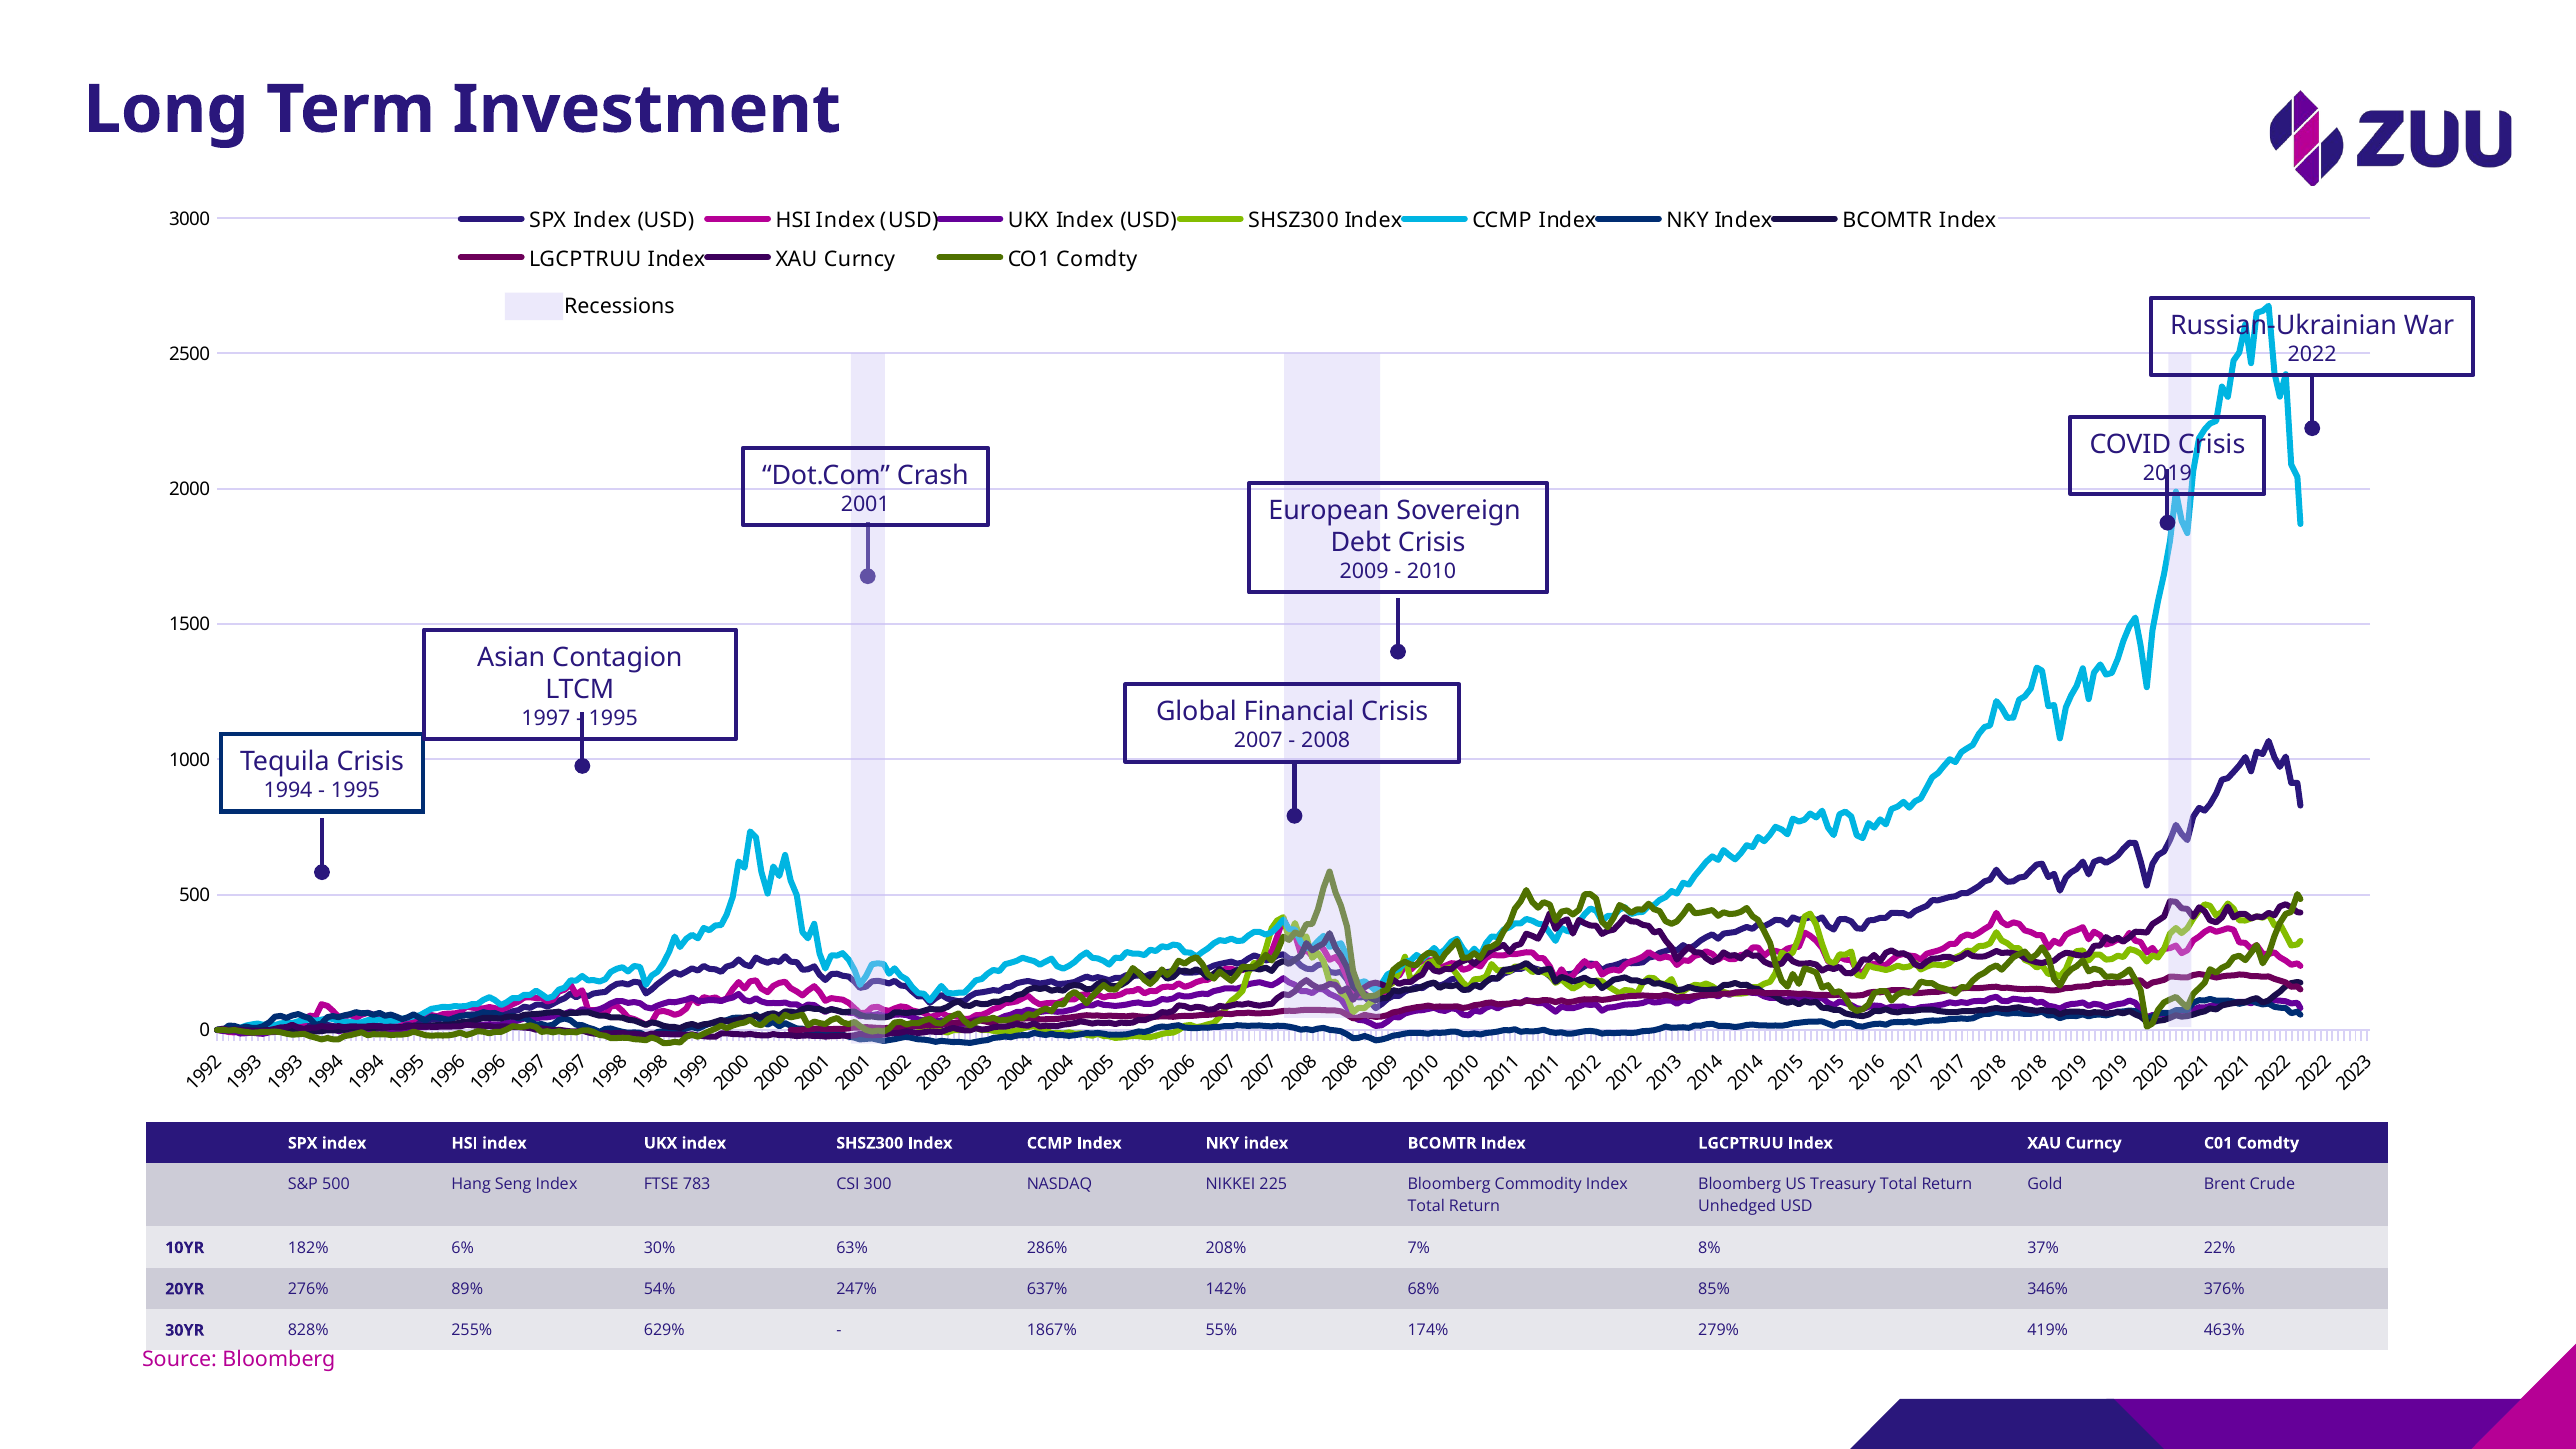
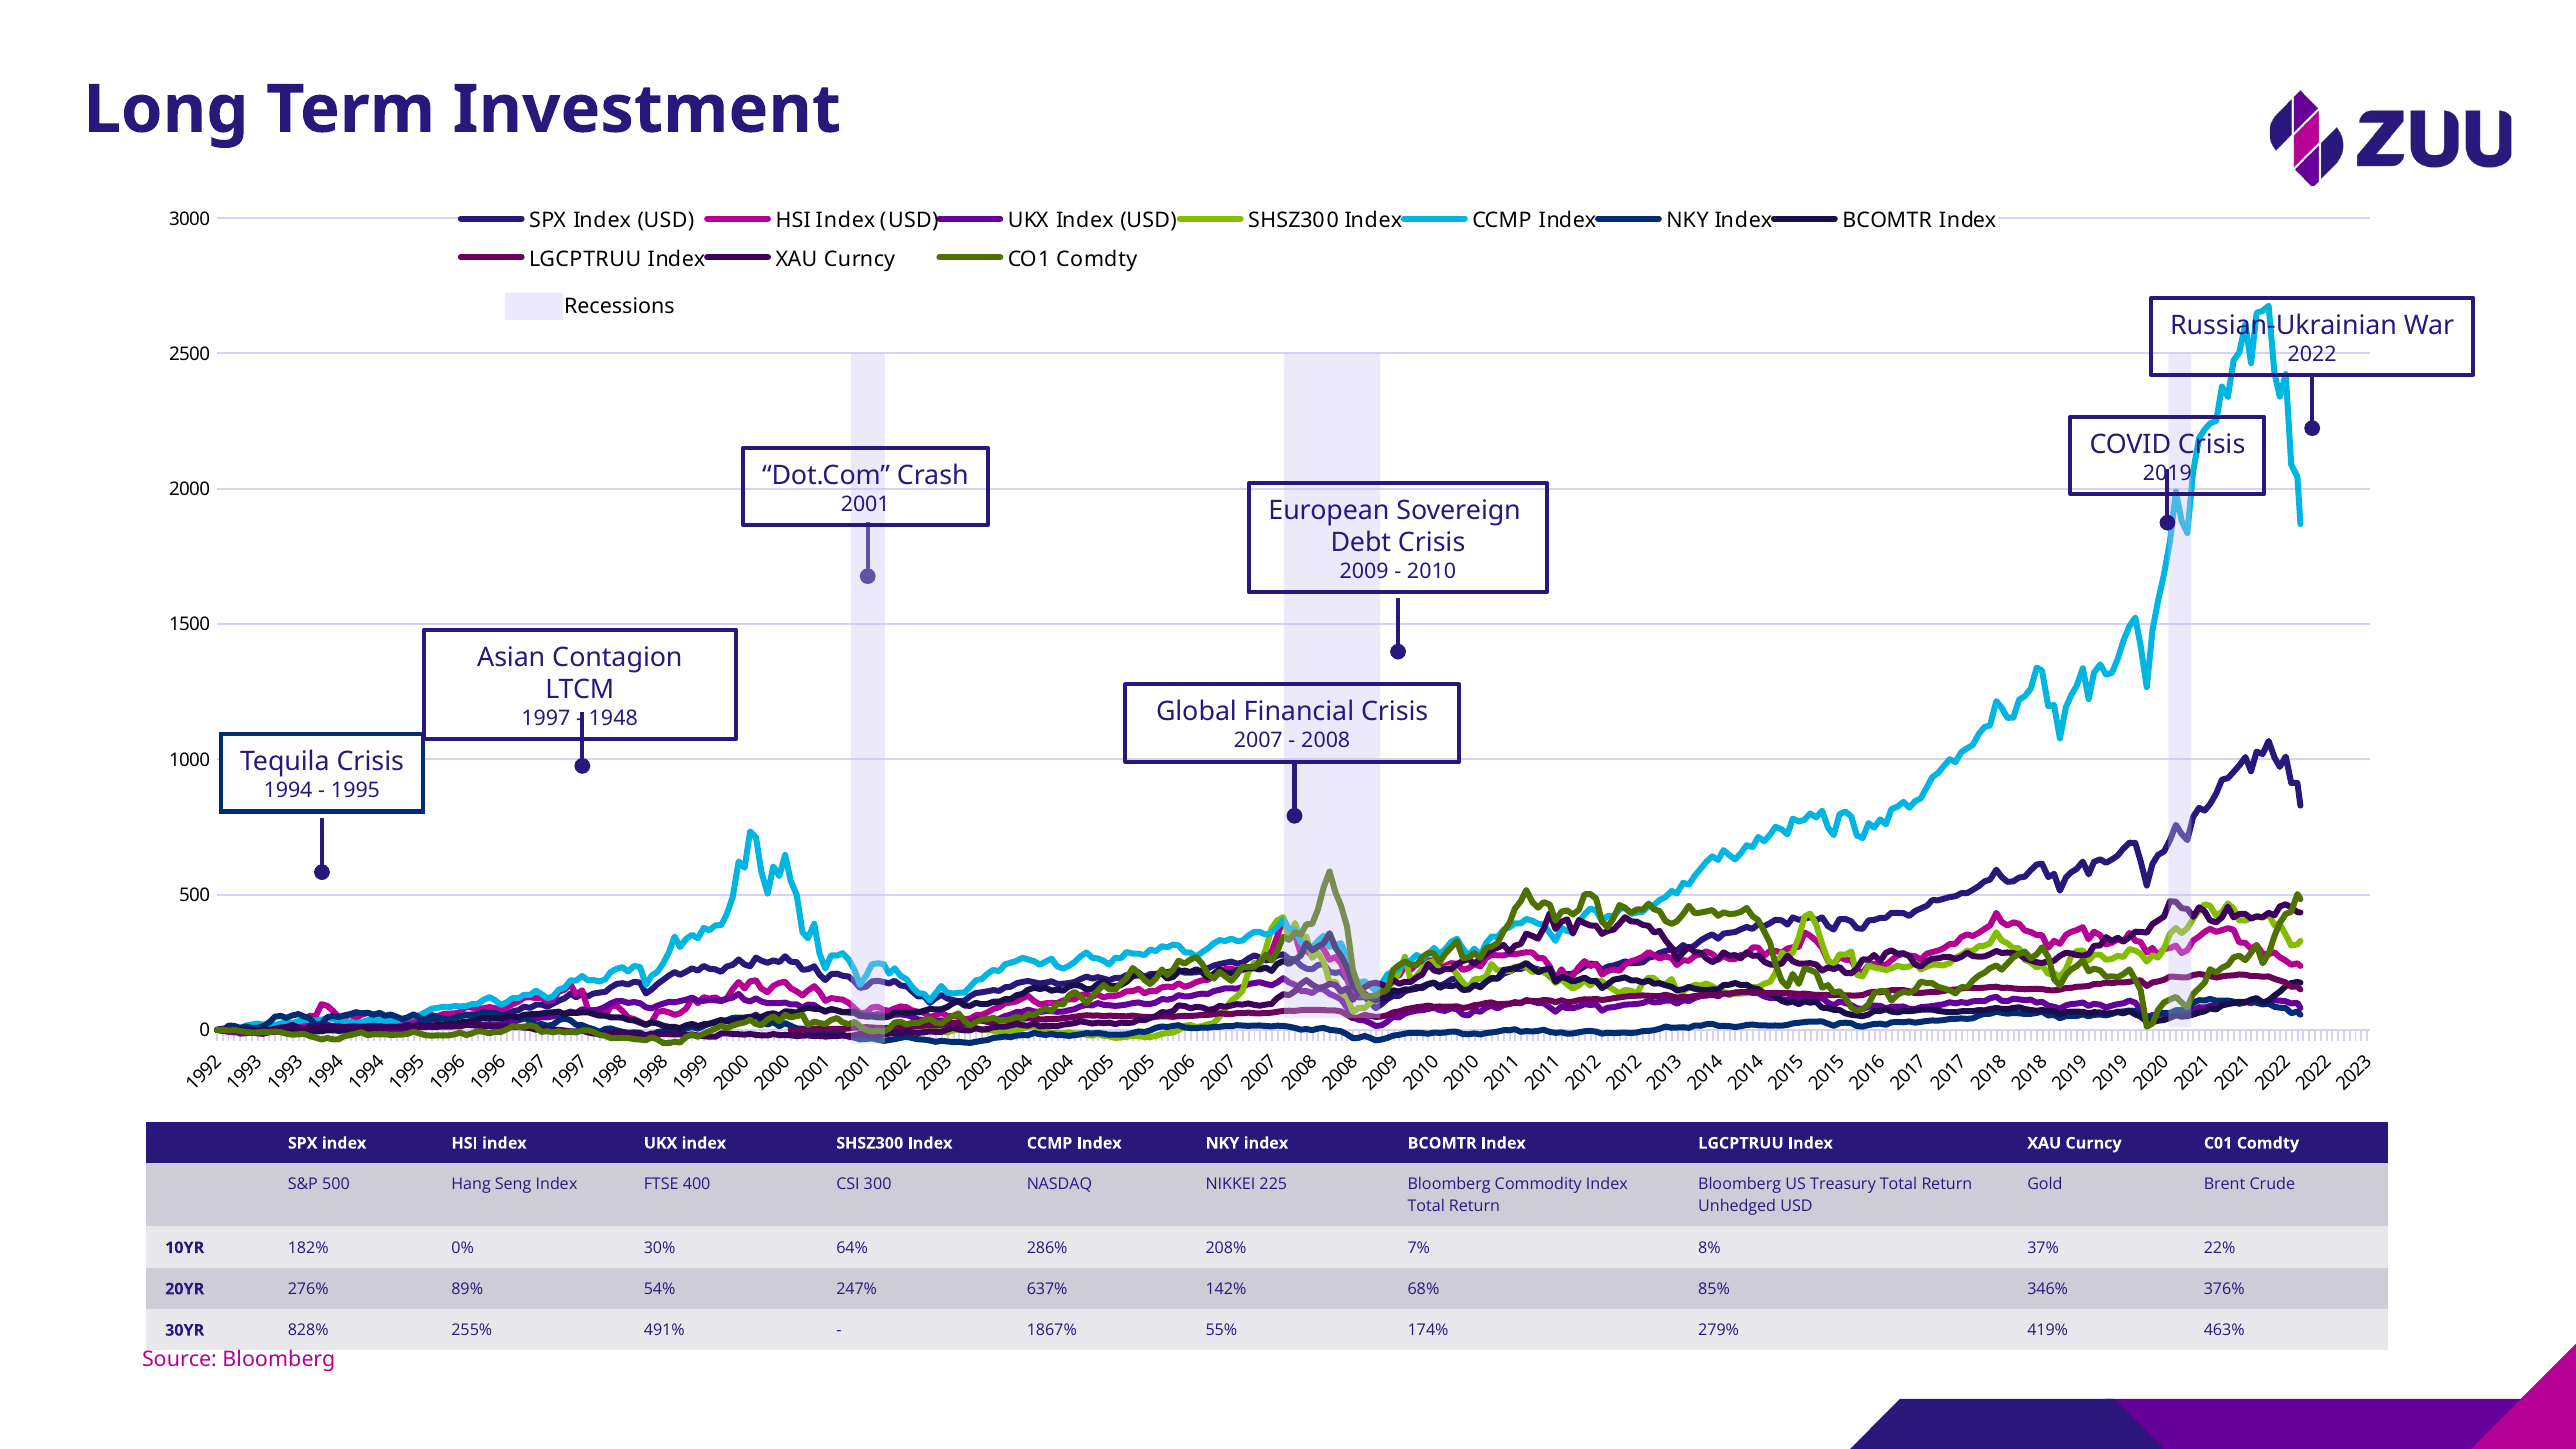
1995 at (613, 718): 1995 -> 1948
783: 783 -> 400
6%: 6% -> 0%
63%: 63% -> 64%
629%: 629% -> 491%
